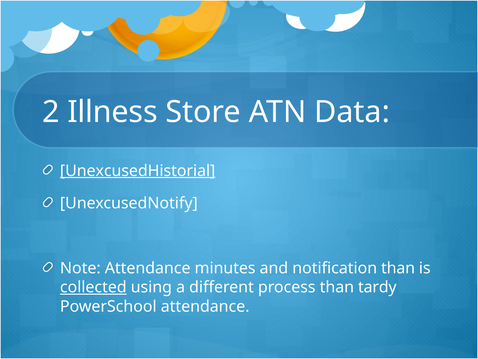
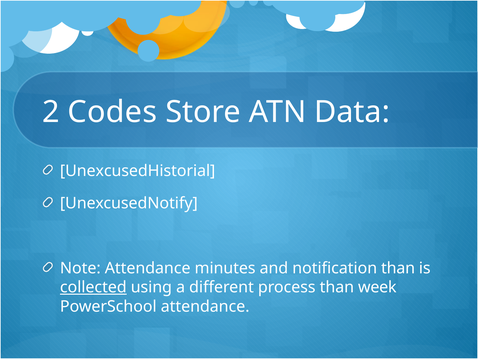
Illness: Illness -> Codes
UnexcusedHistorial underline: present -> none
tardy: tardy -> week
